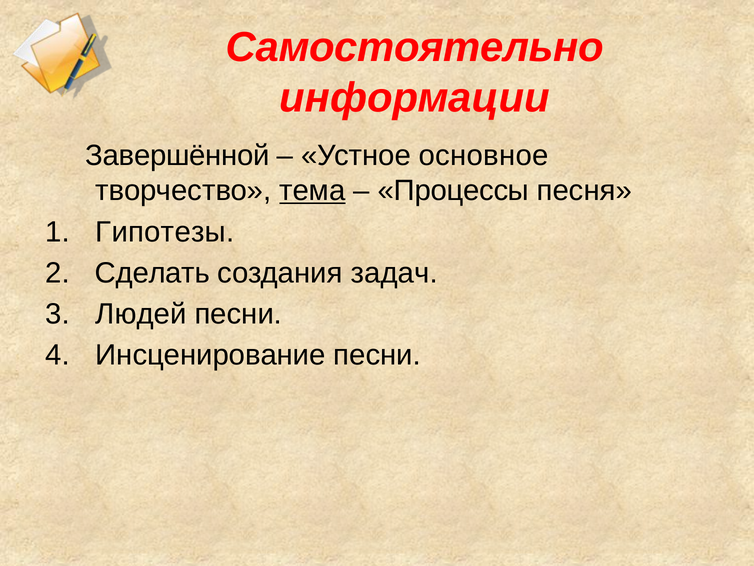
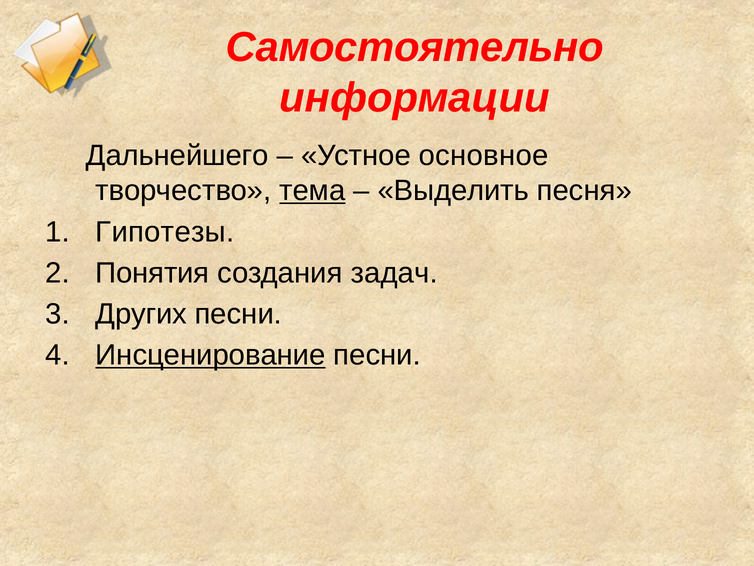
Завершённой: Завершённой -> Дальнейшего
Процессы: Процессы -> Выделить
Сделать: Сделать -> Понятия
Людей: Людей -> Других
Инсценирование underline: none -> present
